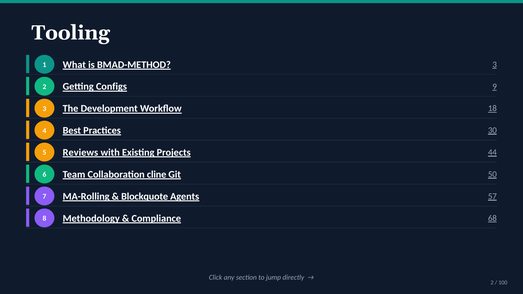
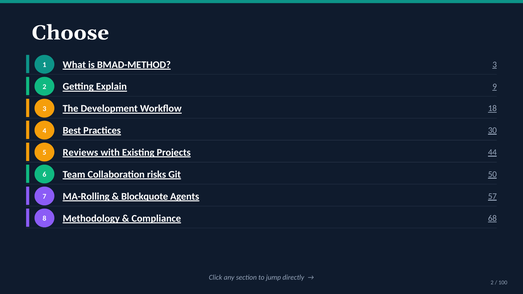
Tooling: Tooling -> Choose
Configs: Configs -> Explain
cline: cline -> risks
